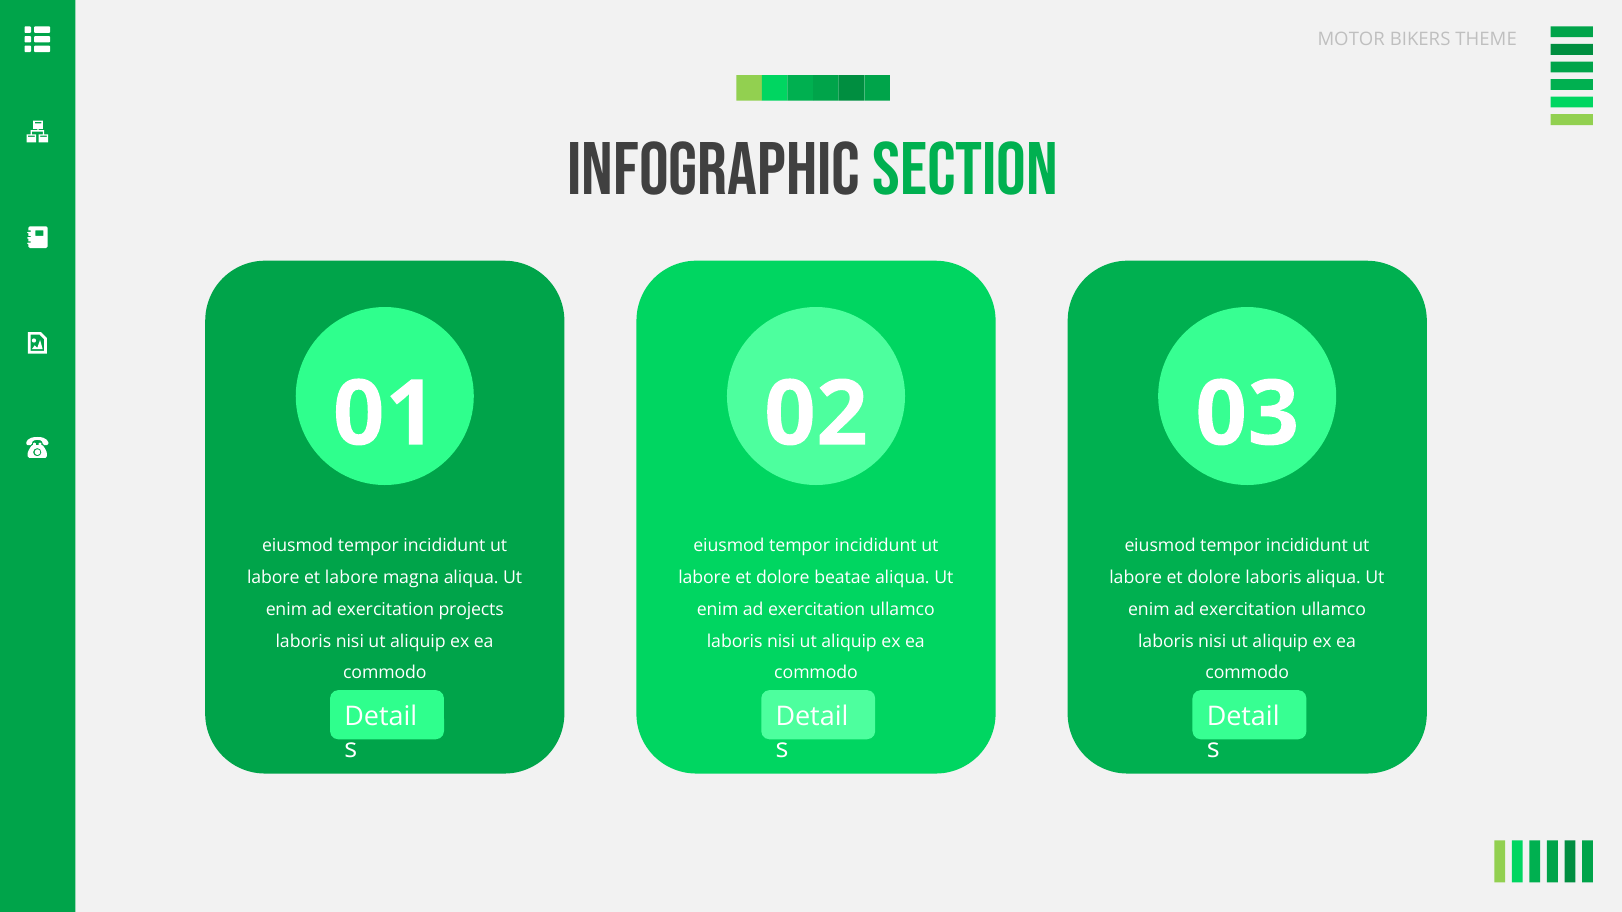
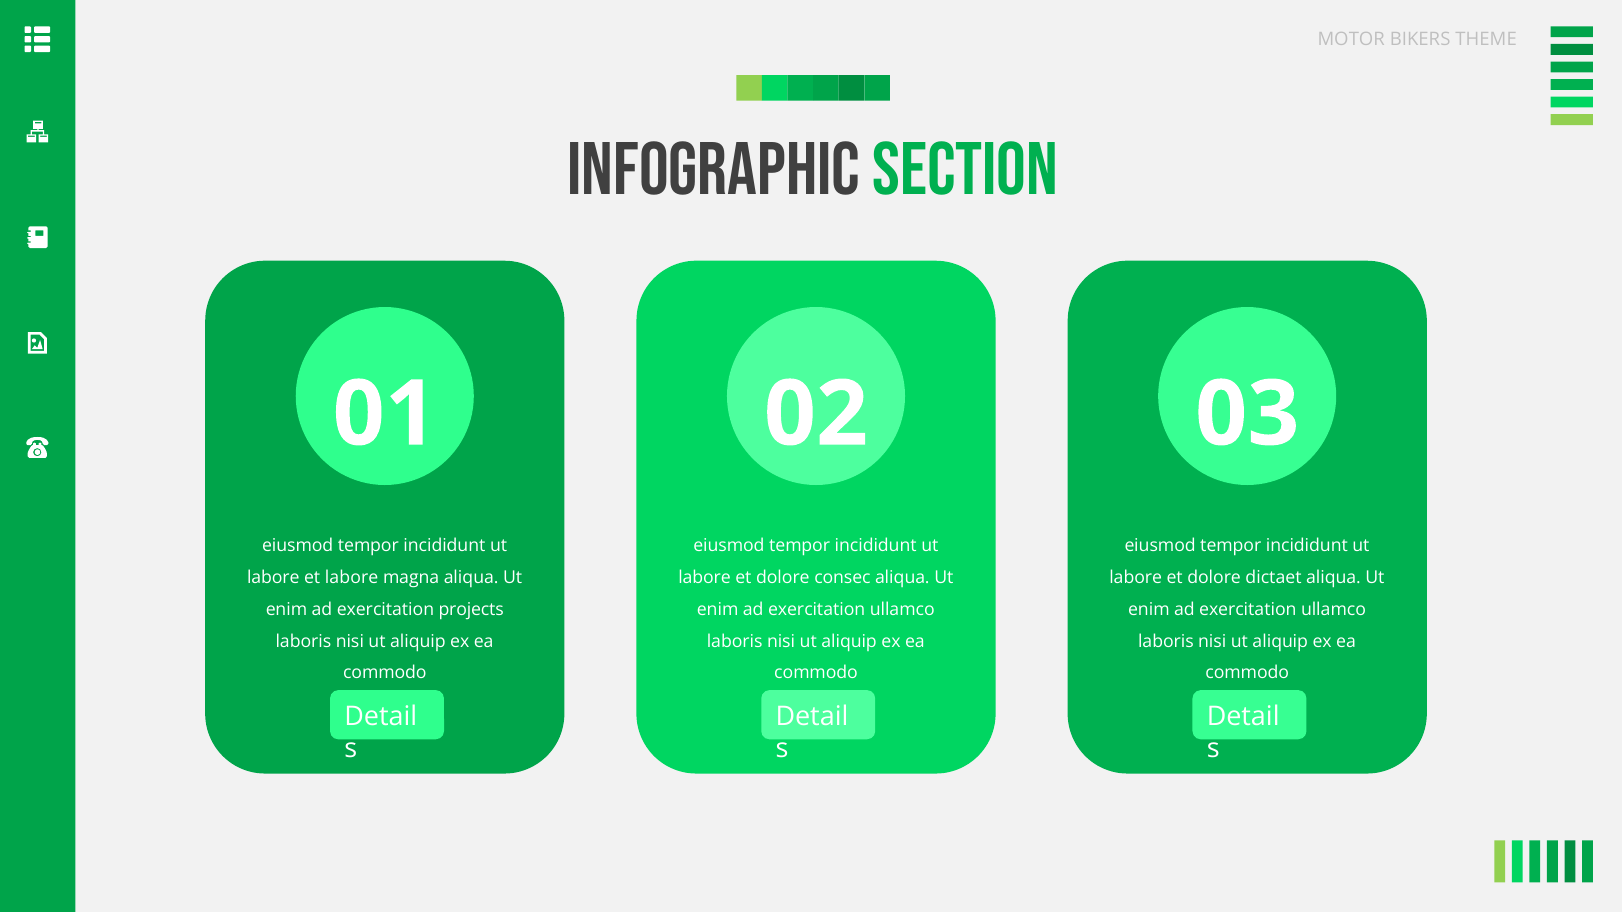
beatae: beatae -> consec
dolore laboris: laboris -> dictaet
